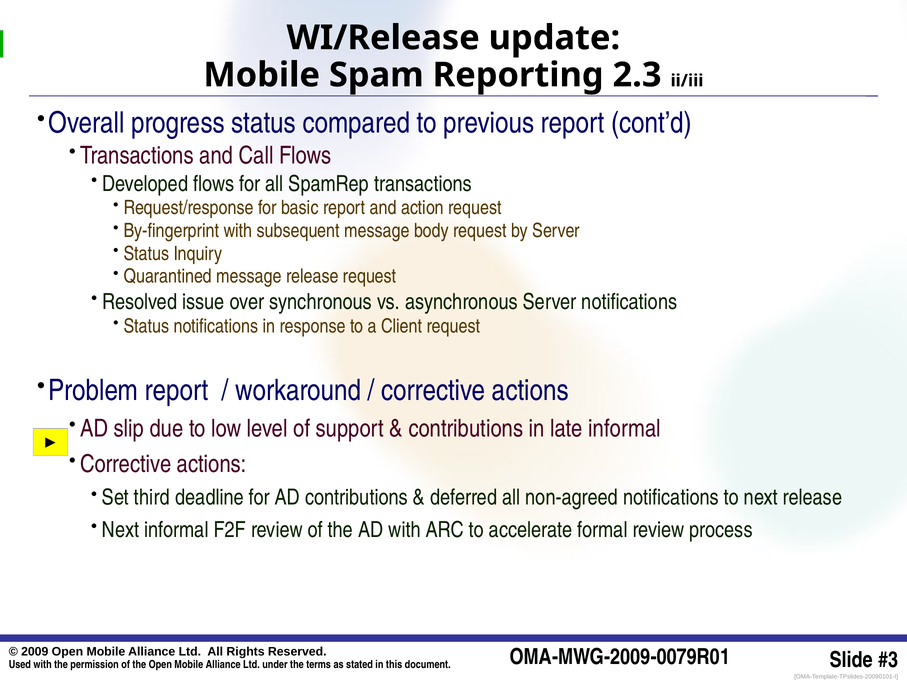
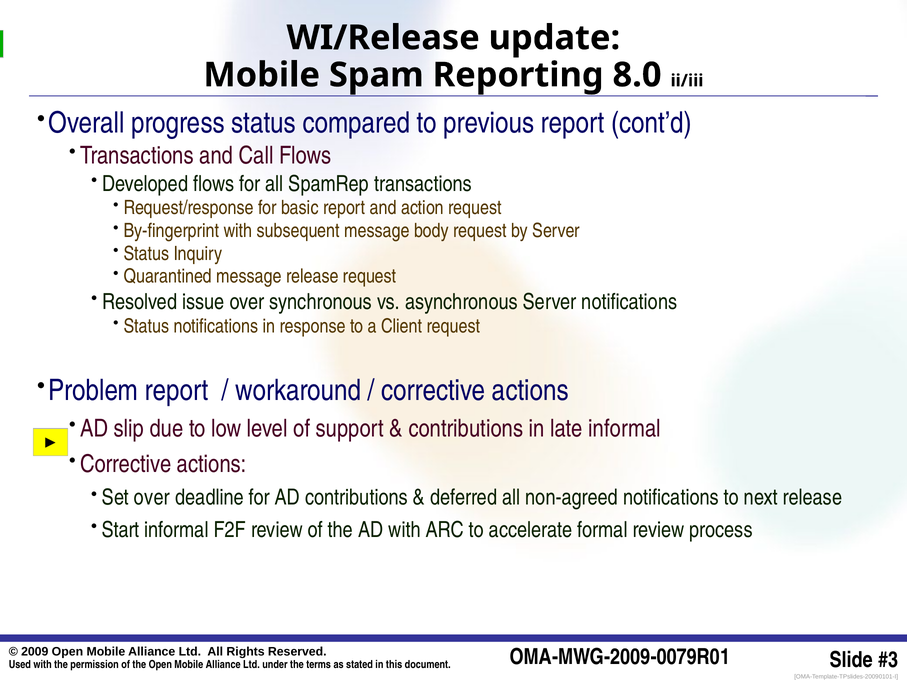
2.3: 2.3 -> 8.0
Set third: third -> over
Next at (121, 530): Next -> Start
